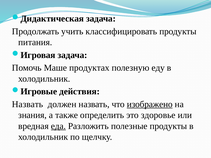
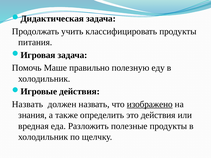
продуктах: продуктах -> правильно
это здоровье: здоровье -> действия
еда underline: present -> none
